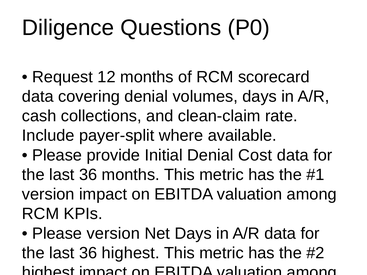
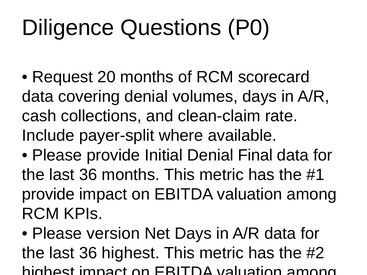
12: 12 -> 20
Denial Cost: Cost -> Final
version at (48, 194): version -> provide
